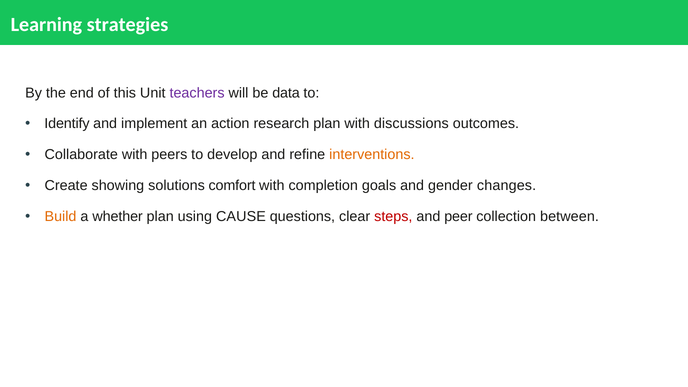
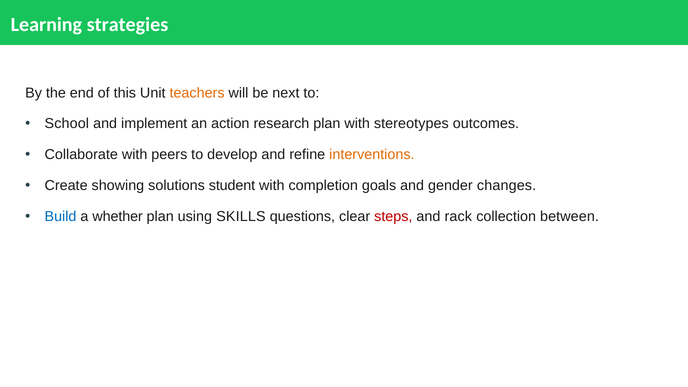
teachers colour: purple -> orange
data: data -> next
Identify: Identify -> School
discussions: discussions -> stereotypes
comfort: comfort -> student
Build colour: orange -> blue
CAUSE: CAUSE -> SKILLS
peer: peer -> rack
